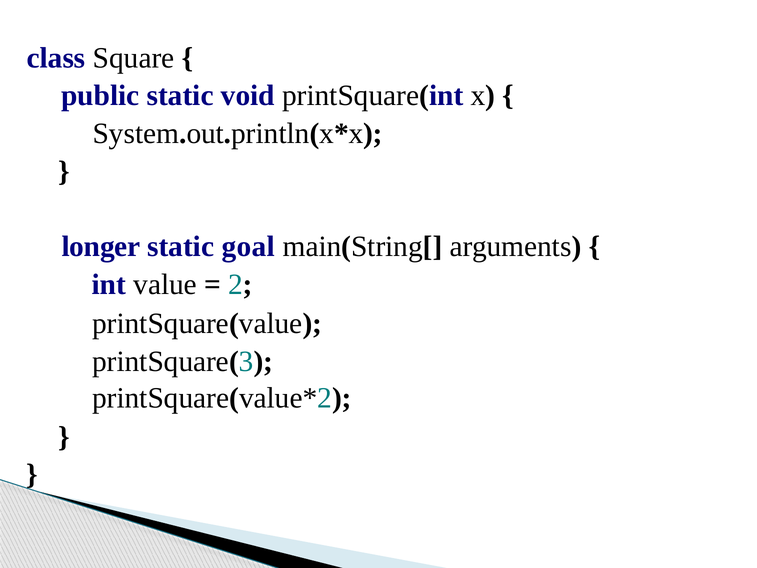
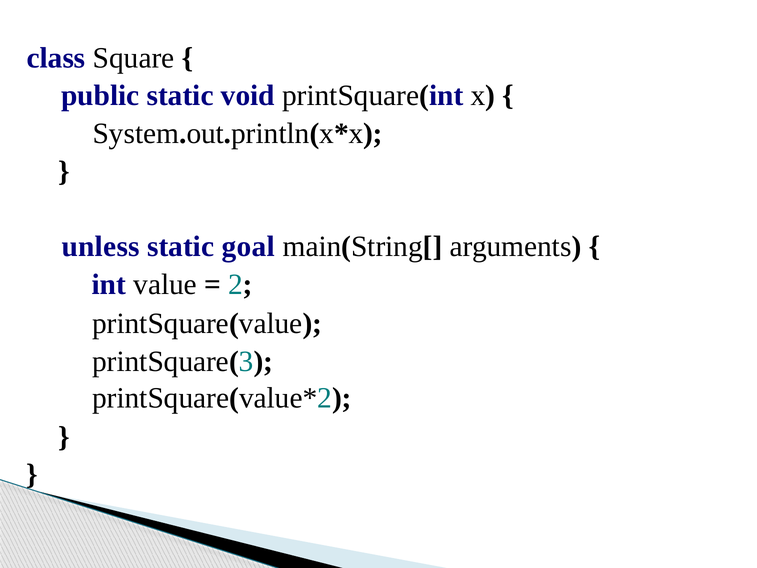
longer: longer -> unless
